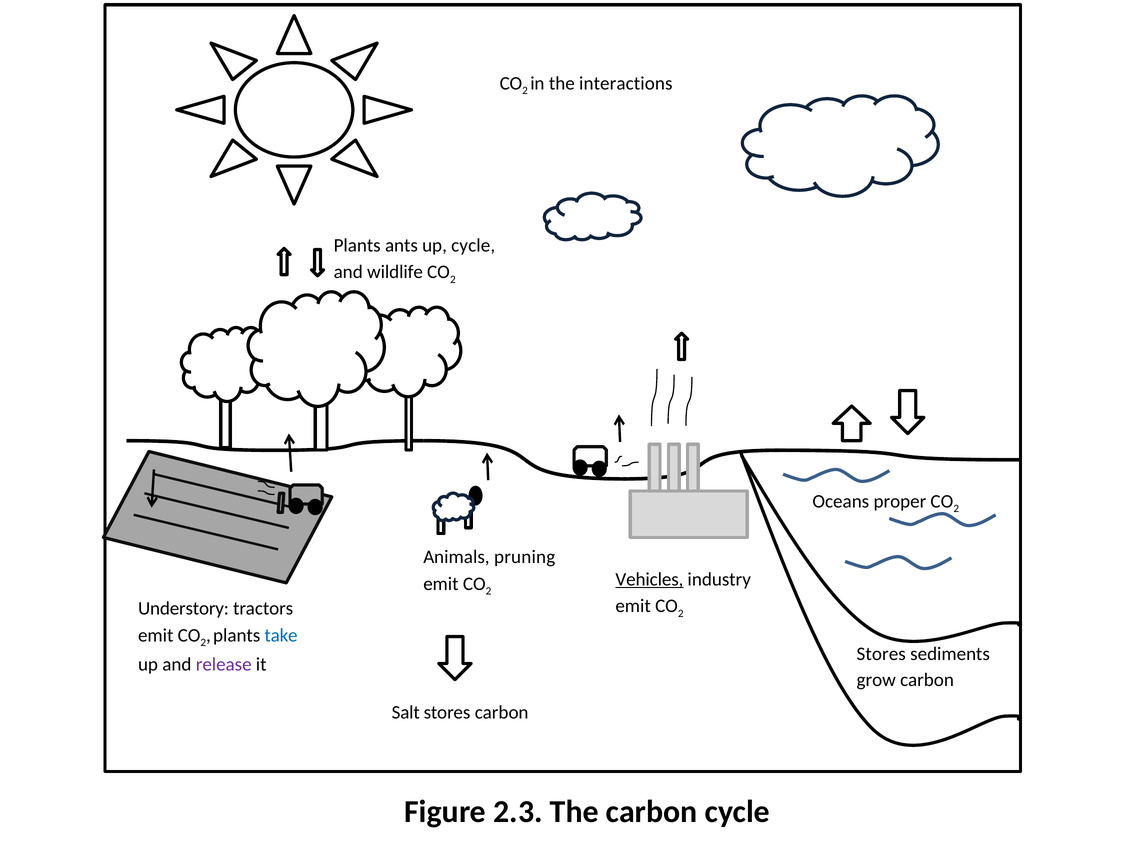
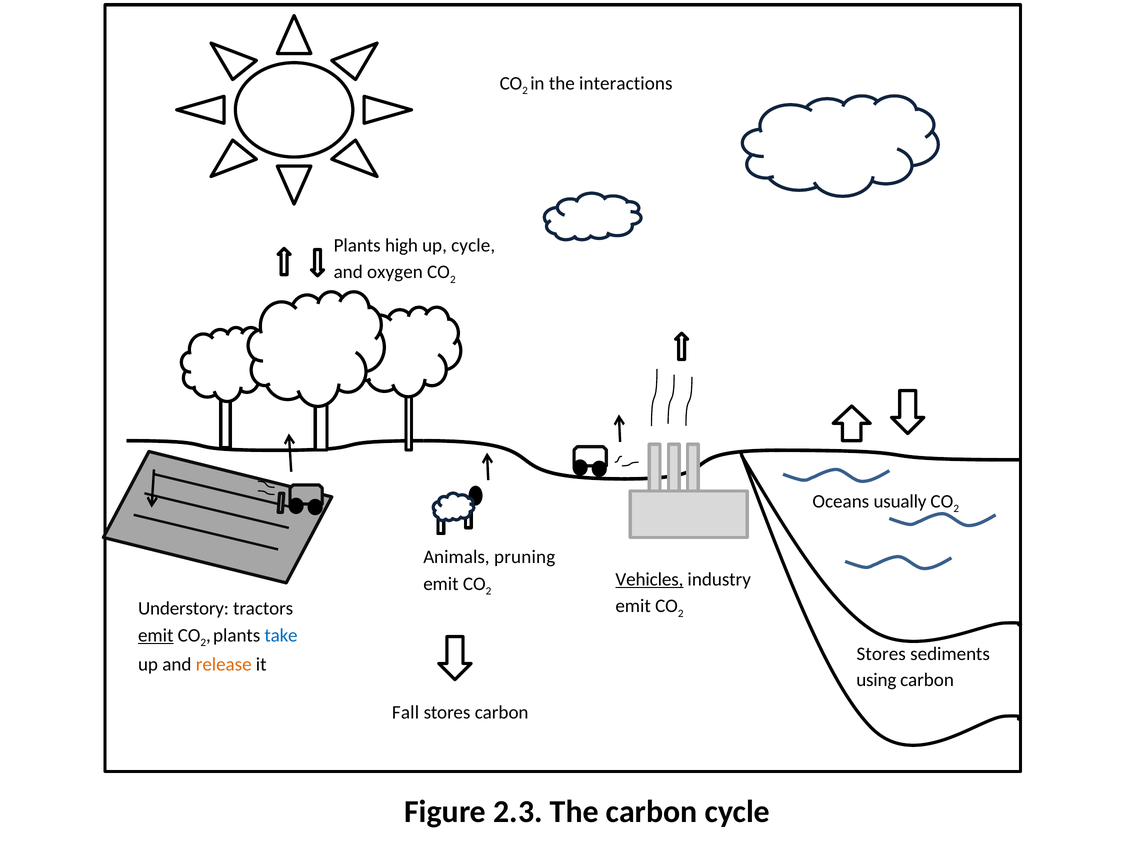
ants: ants -> high
wildlife: wildlife -> oxygen
proper: proper -> usually
emit at (156, 635) underline: none -> present
release colour: purple -> orange
grow: grow -> using
Salt: Salt -> Fall
